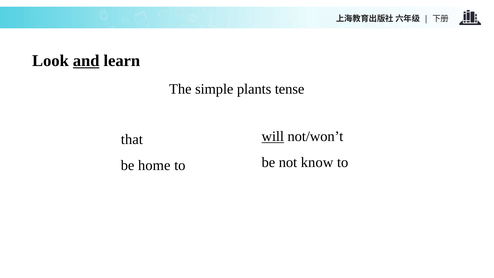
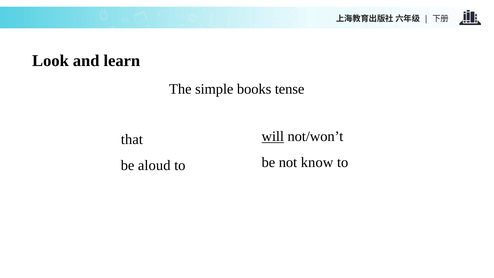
and underline: present -> none
plants: plants -> books
home: home -> aloud
